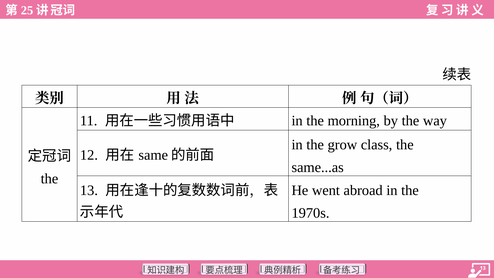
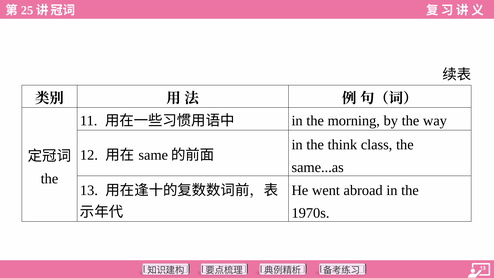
grow: grow -> think
